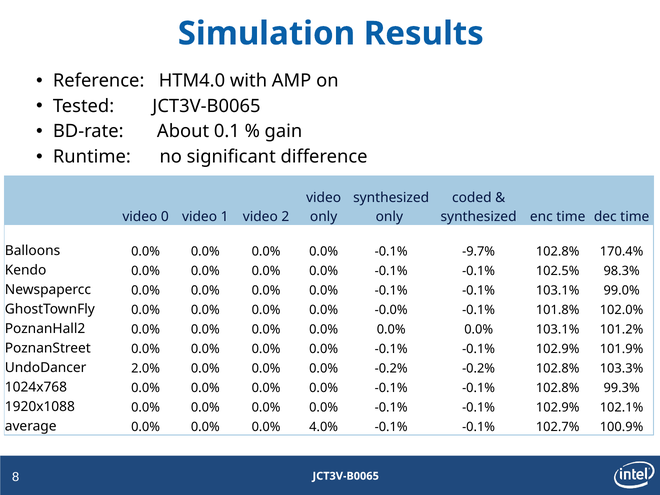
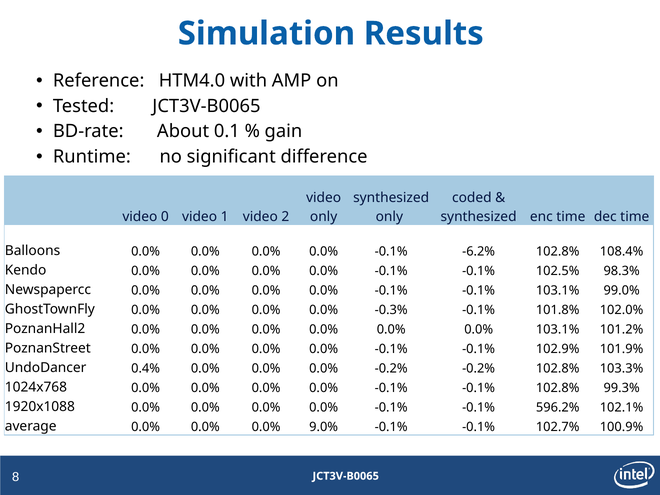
-9.7%: -9.7% -> -6.2%
170.4%: 170.4% -> 108.4%
-0.0%: -0.0% -> -0.3%
2.0%: 2.0% -> 0.4%
102.9% at (558, 407): 102.9% -> 596.2%
4.0%: 4.0% -> 9.0%
